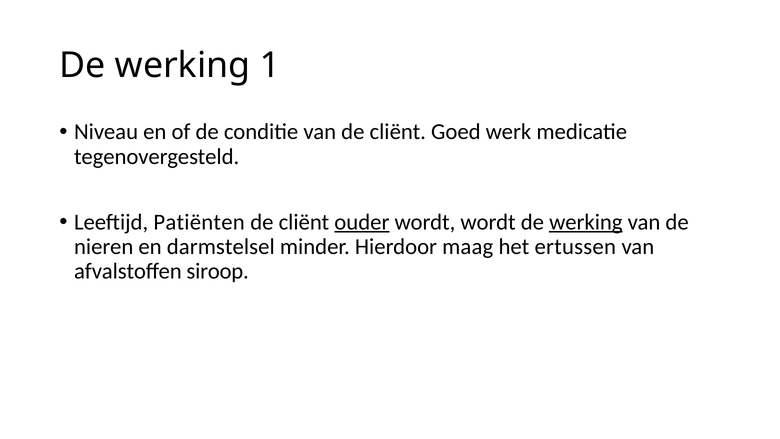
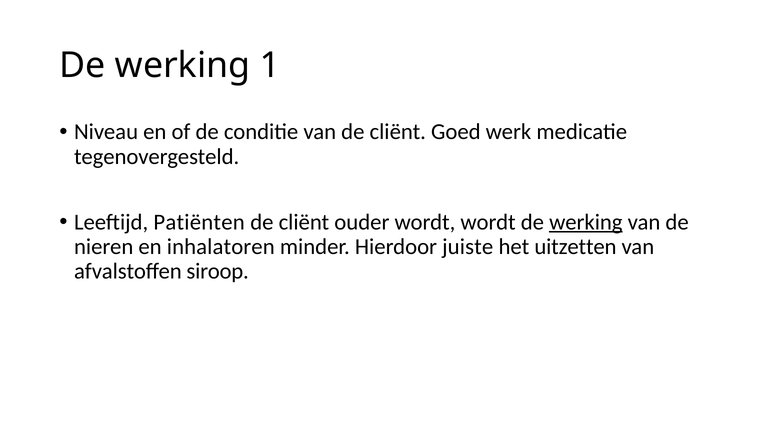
ouder underline: present -> none
darmstelsel: darmstelsel -> inhalatoren
maag: maag -> juiste
ertussen: ertussen -> uitzetten
